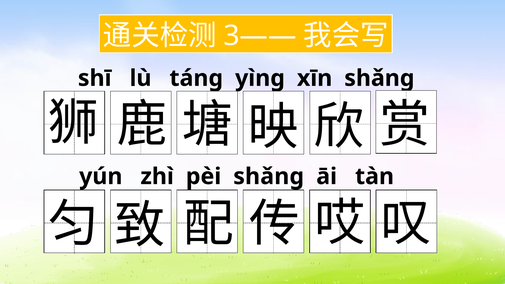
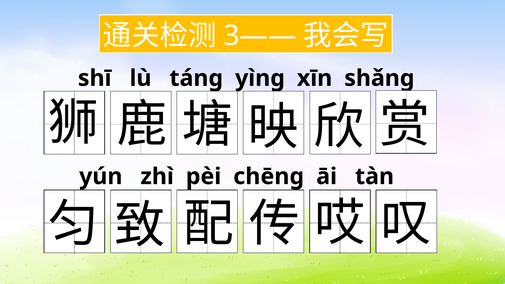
pèi shǎng: shǎng -> chēng
